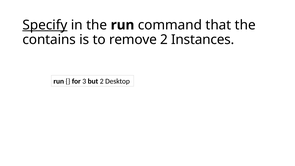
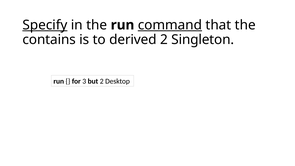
command underline: none -> present
remove: remove -> derived
Instances: Instances -> Singleton
